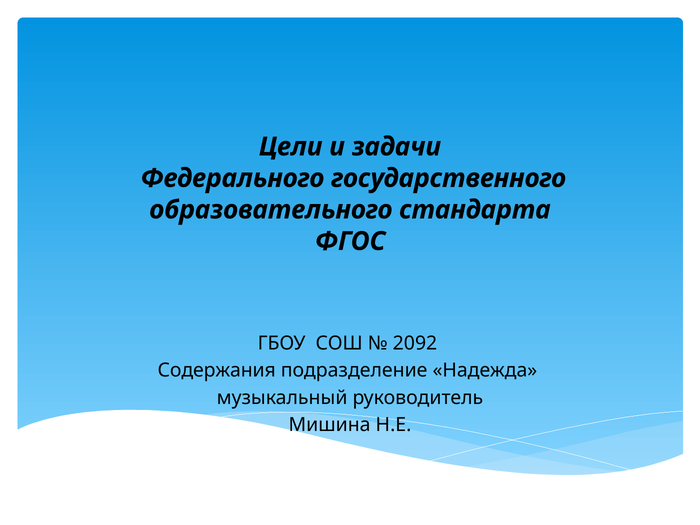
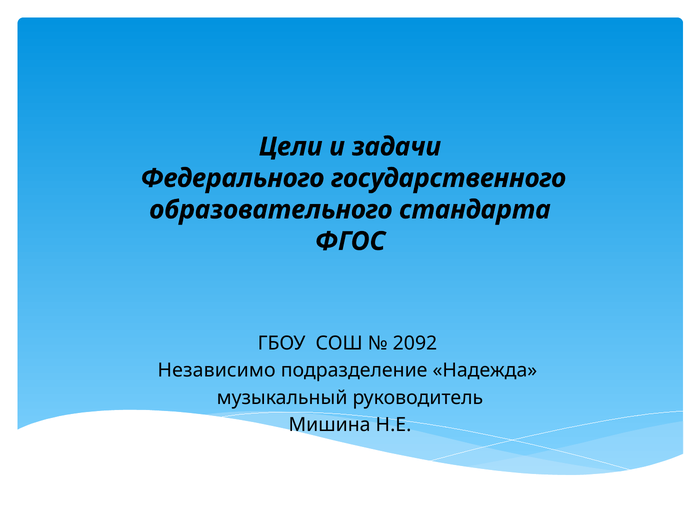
Содержания: Содержания -> Независимо
